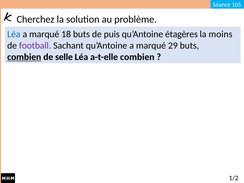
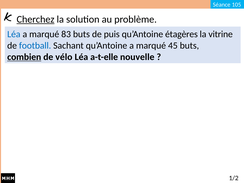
Cherchez underline: none -> present
18: 18 -> 83
moins: moins -> vitrine
football colour: purple -> blue
29: 29 -> 45
selle: selle -> vélo
a-t-elle combien: combien -> nouvelle
